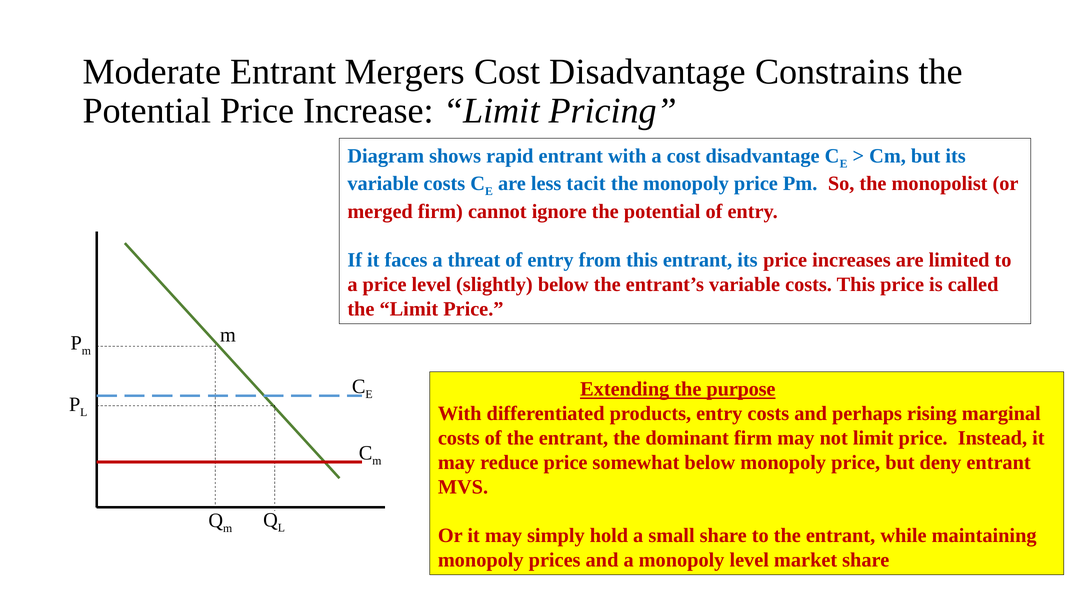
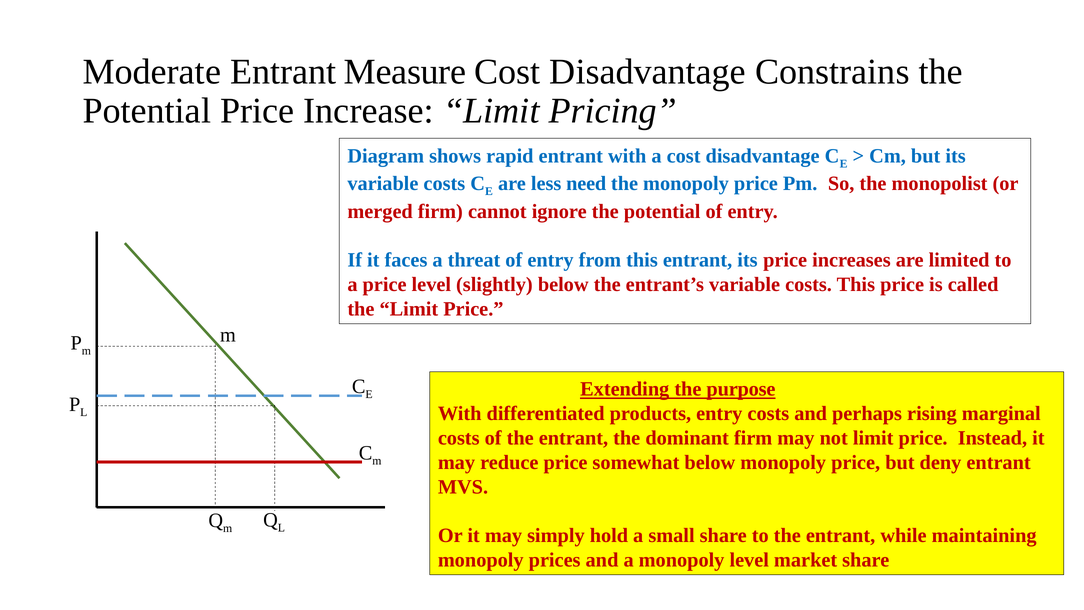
Mergers: Mergers -> Measure
tacit: tacit -> need
